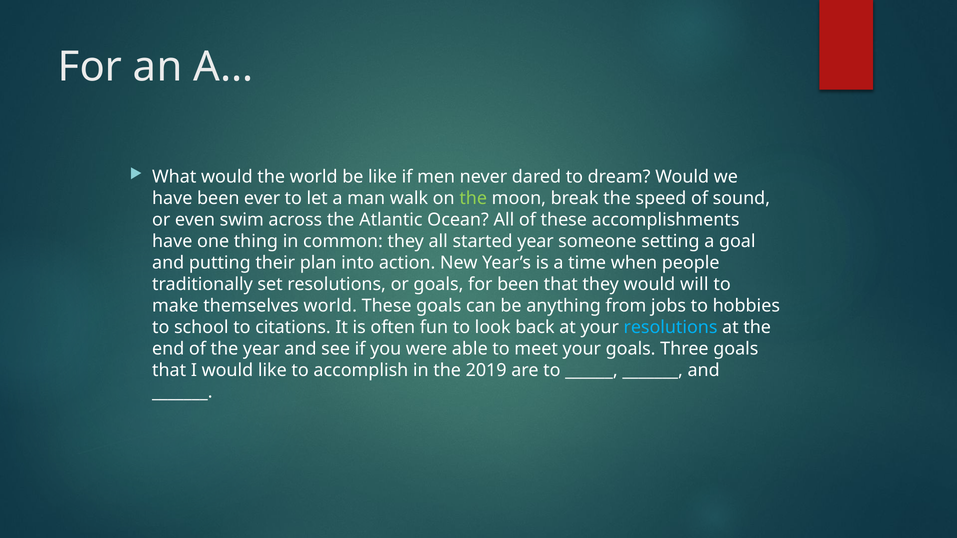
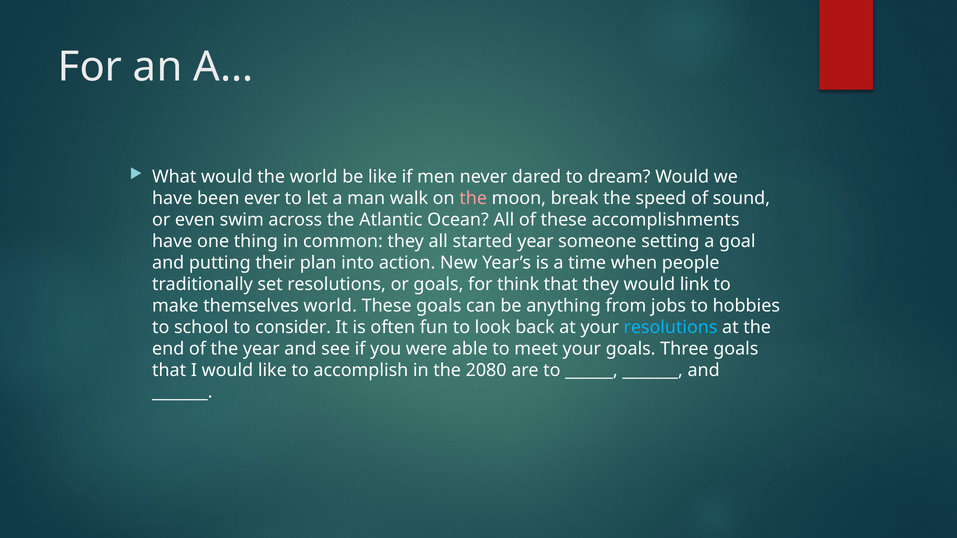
the at (473, 198) colour: light green -> pink
for been: been -> think
will: will -> link
citations: citations -> consider
2019: 2019 -> 2080
